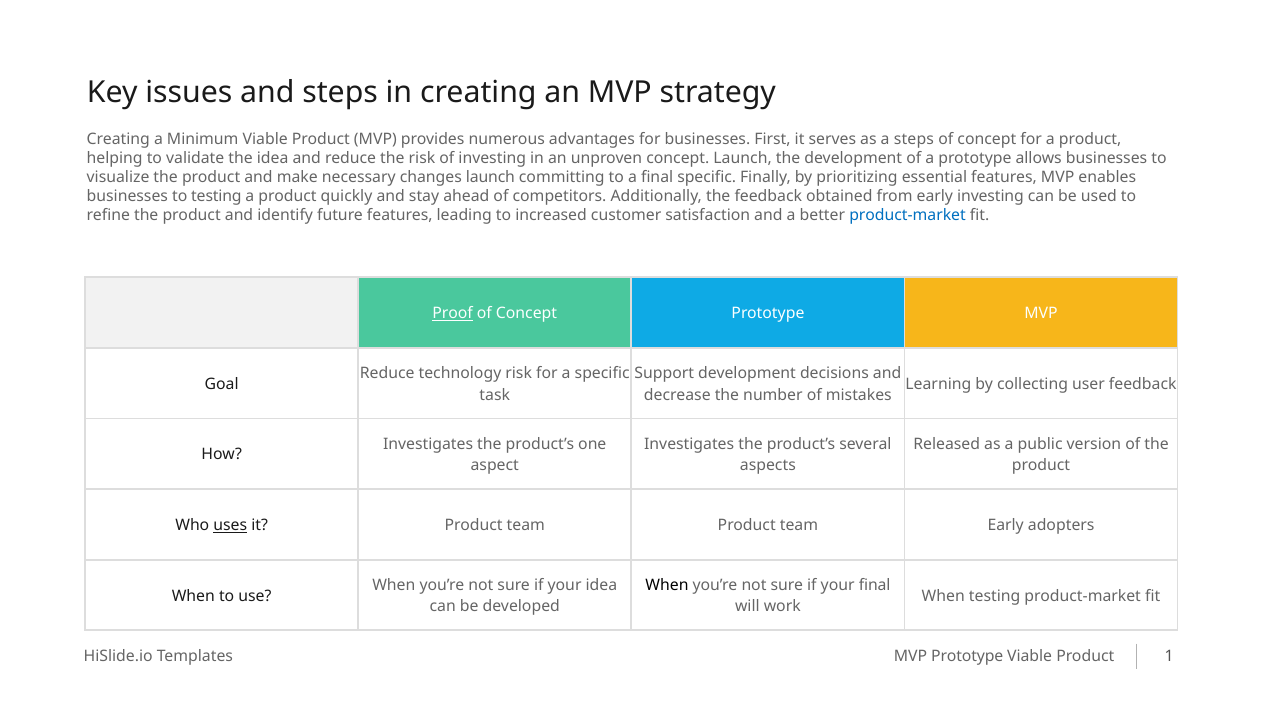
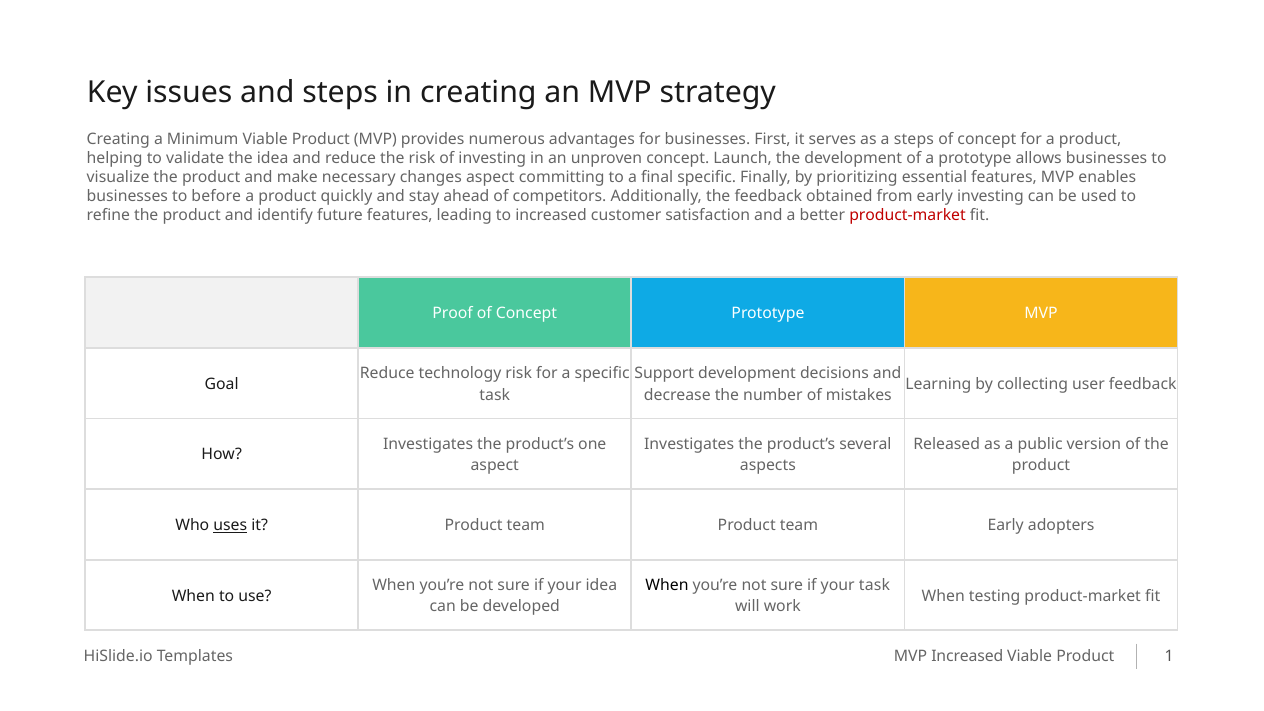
changes launch: launch -> aspect
to testing: testing -> before
product-market at (908, 215) colour: blue -> red
Proof underline: present -> none
your final: final -> task
MVP Prototype: Prototype -> Increased
